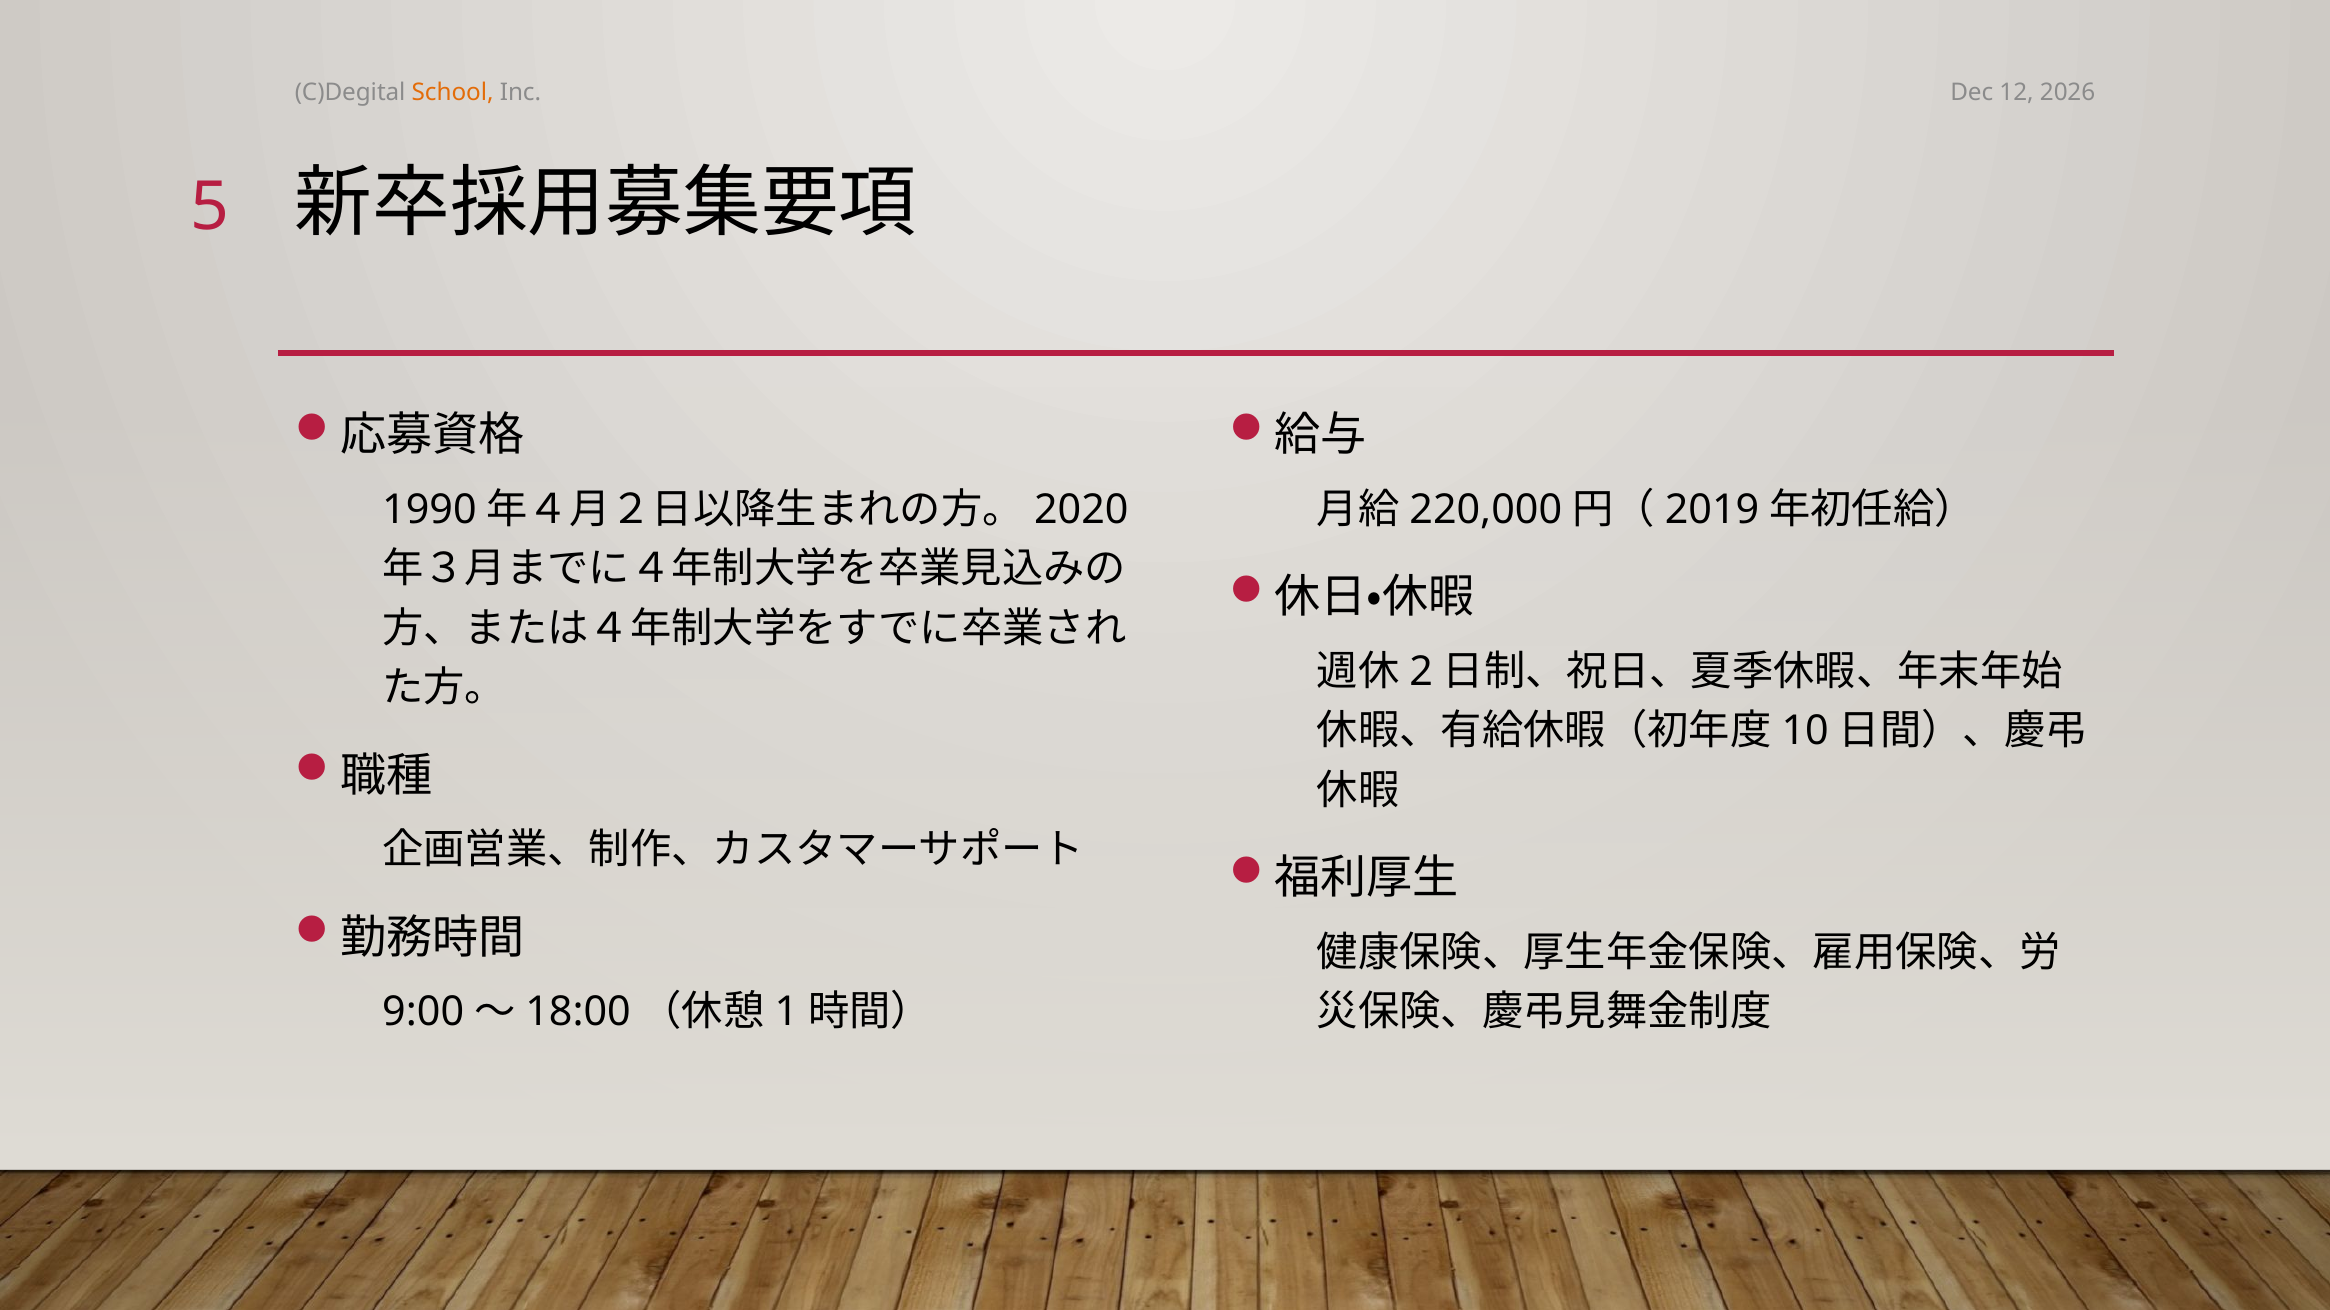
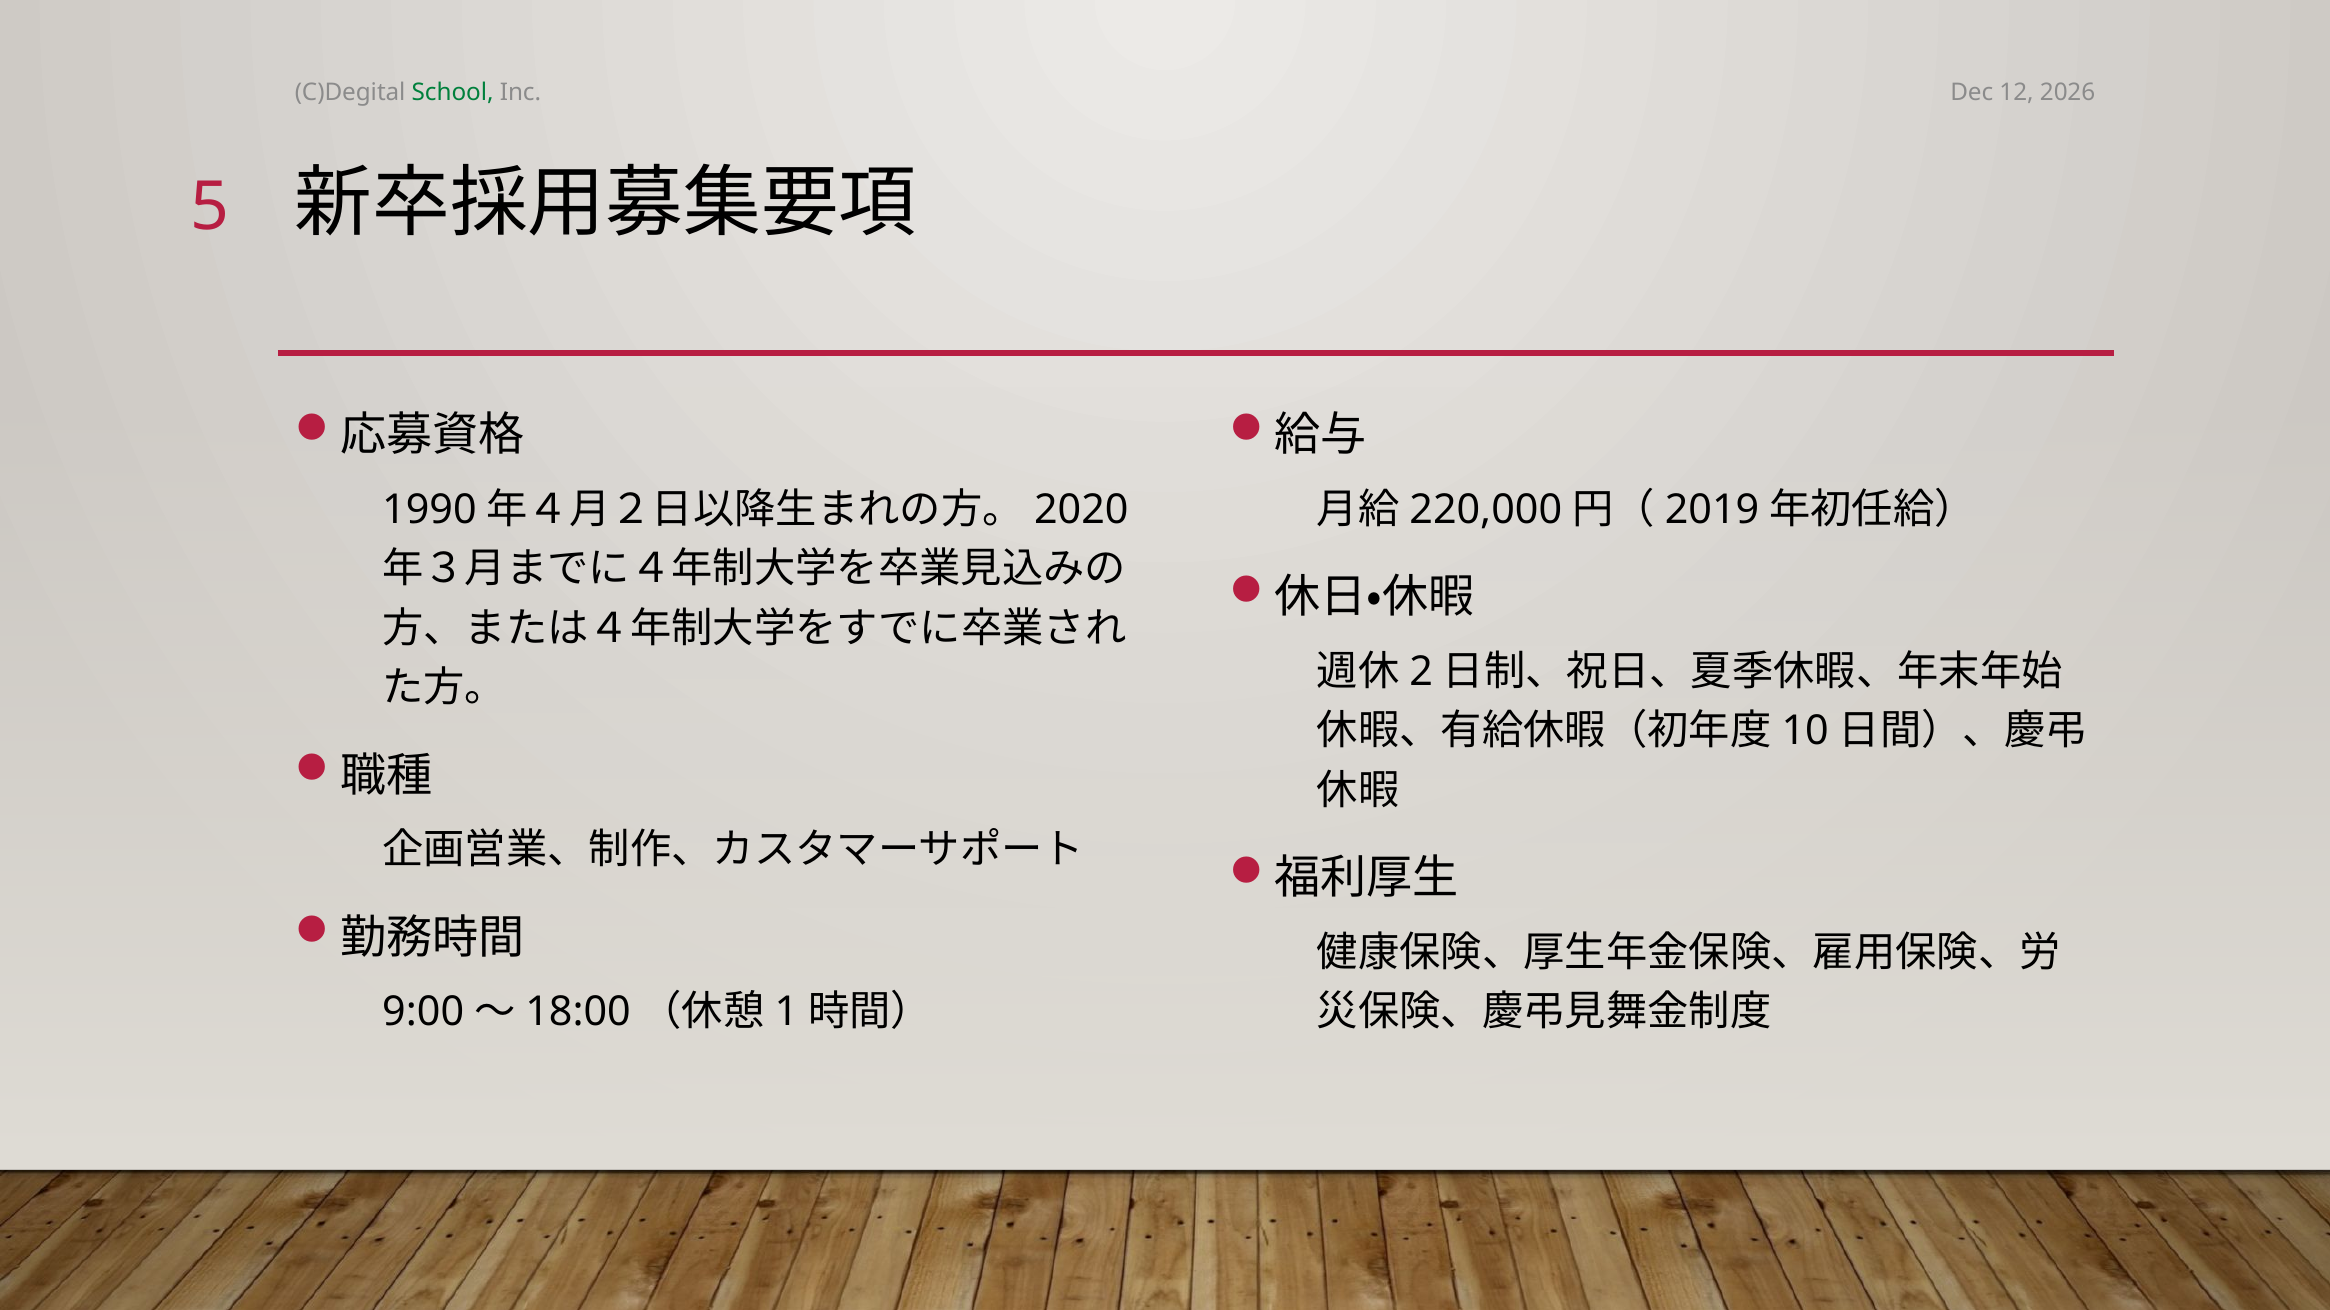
School colour: orange -> green
